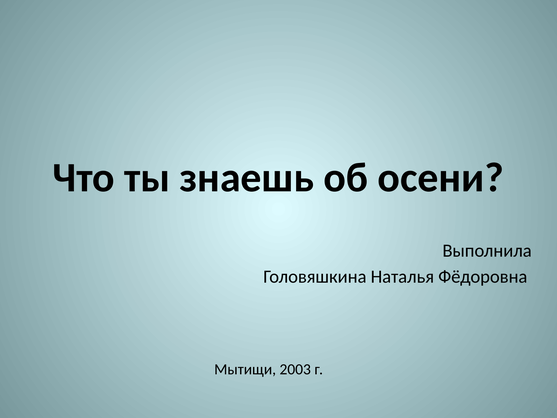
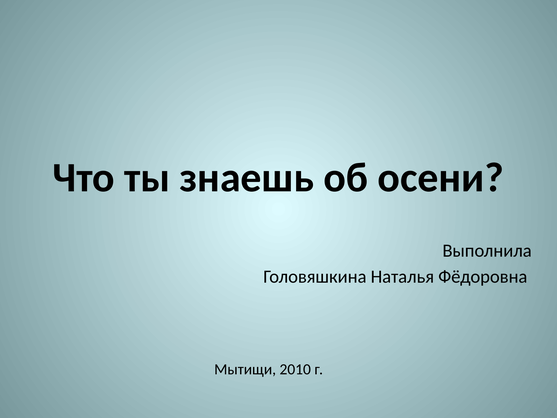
2003: 2003 -> 2010
